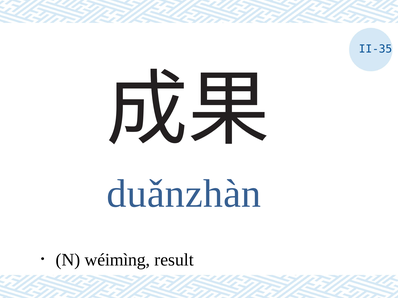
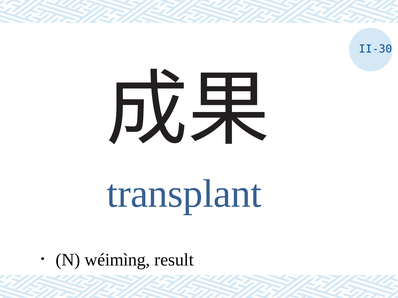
II-35: II-35 -> II-30
duǎnzhàn: duǎnzhàn -> transplant
